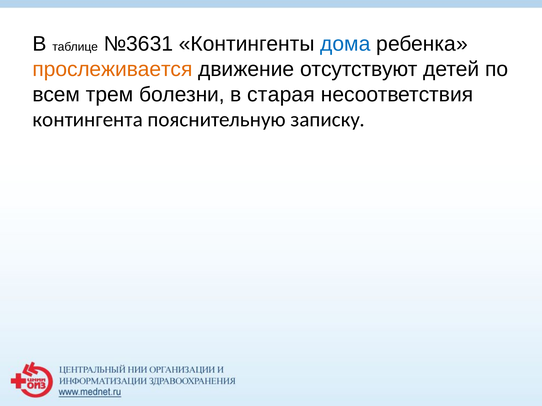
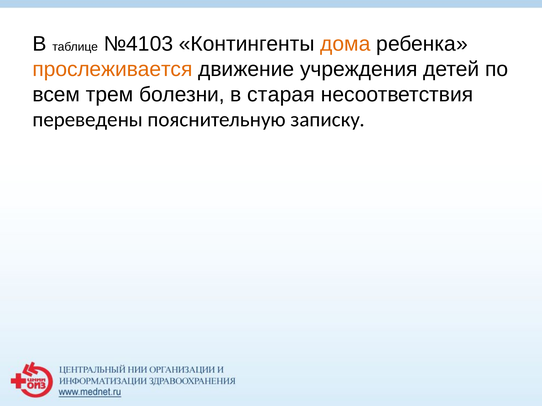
№3631: №3631 -> №4103
дома colour: blue -> orange
отсутствуют: отсутствуют -> учреждения
контингента: контингента -> переведены
